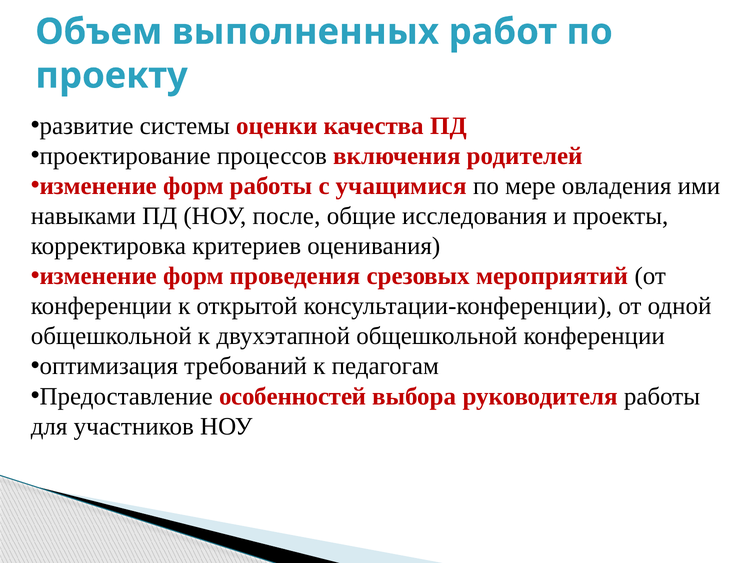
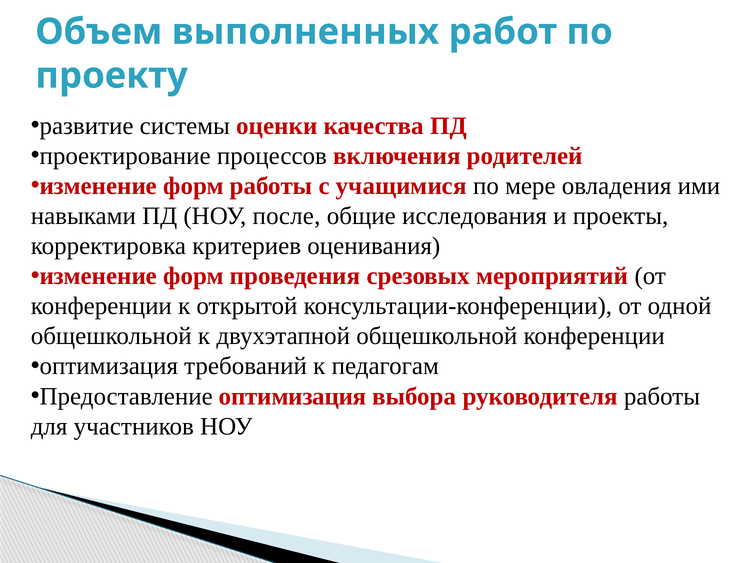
Предоставление особенностей: особенностей -> оптимизация
